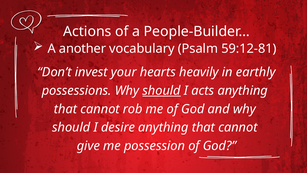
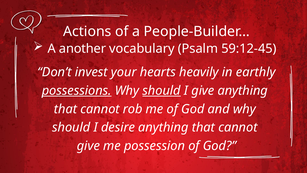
59:12-81: 59:12-81 -> 59:12-45
possessions underline: none -> present
I acts: acts -> give
